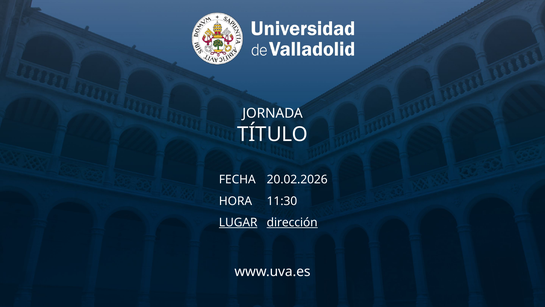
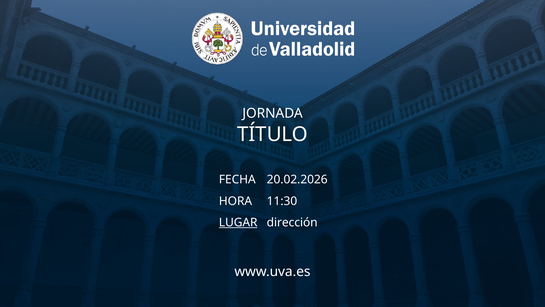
dirección underline: present -> none
